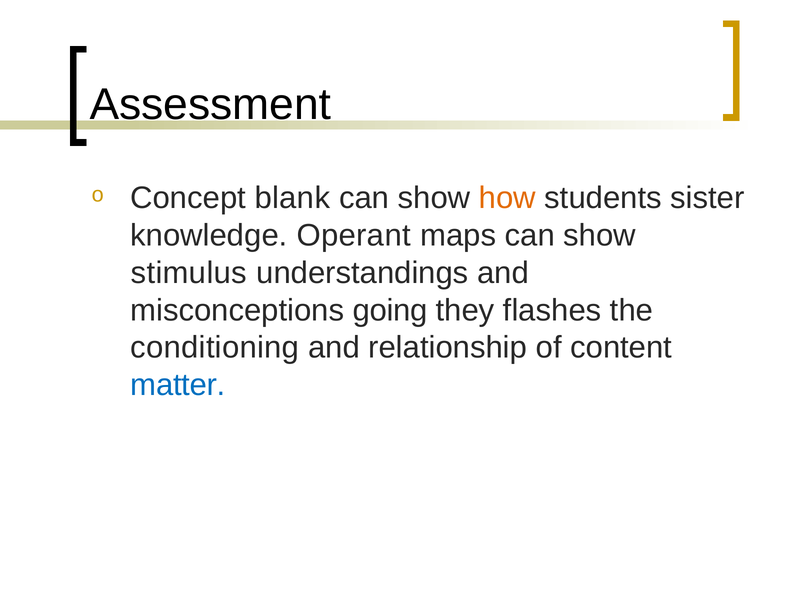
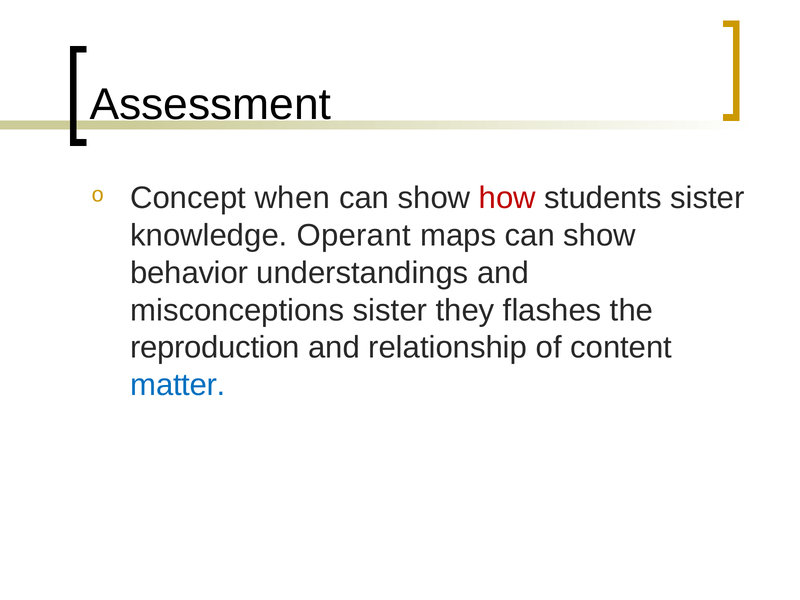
blank: blank -> when
how colour: orange -> red
stimulus: stimulus -> behavior
misconceptions going: going -> sister
conditioning: conditioning -> reproduction
